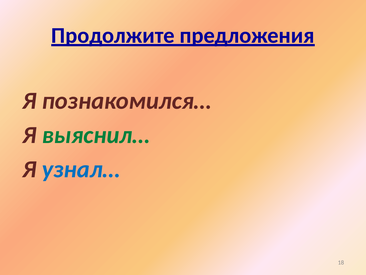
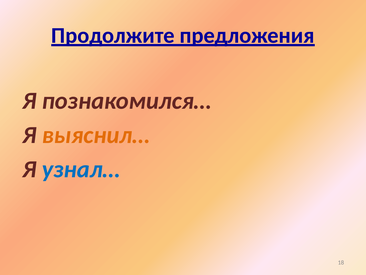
выяснил… colour: green -> orange
